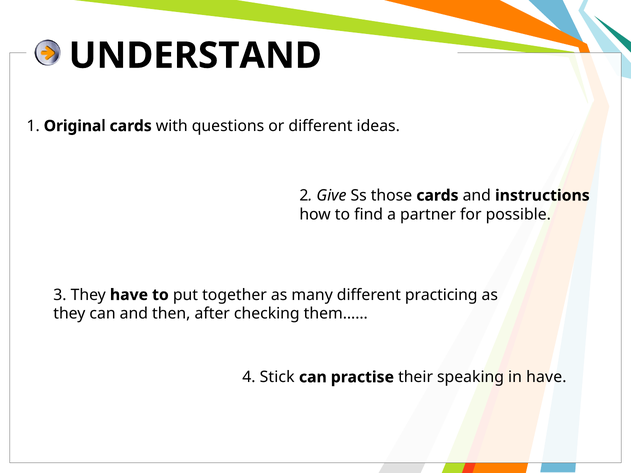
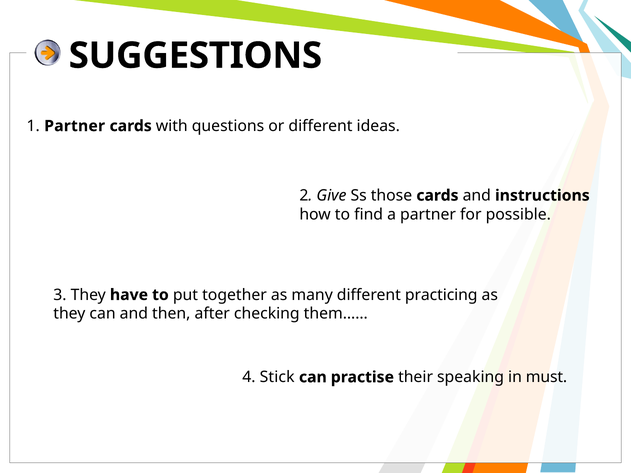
UNDERSTAND: UNDERSTAND -> SUGGESTIONS
1 Original: Original -> Partner
in have: have -> must
